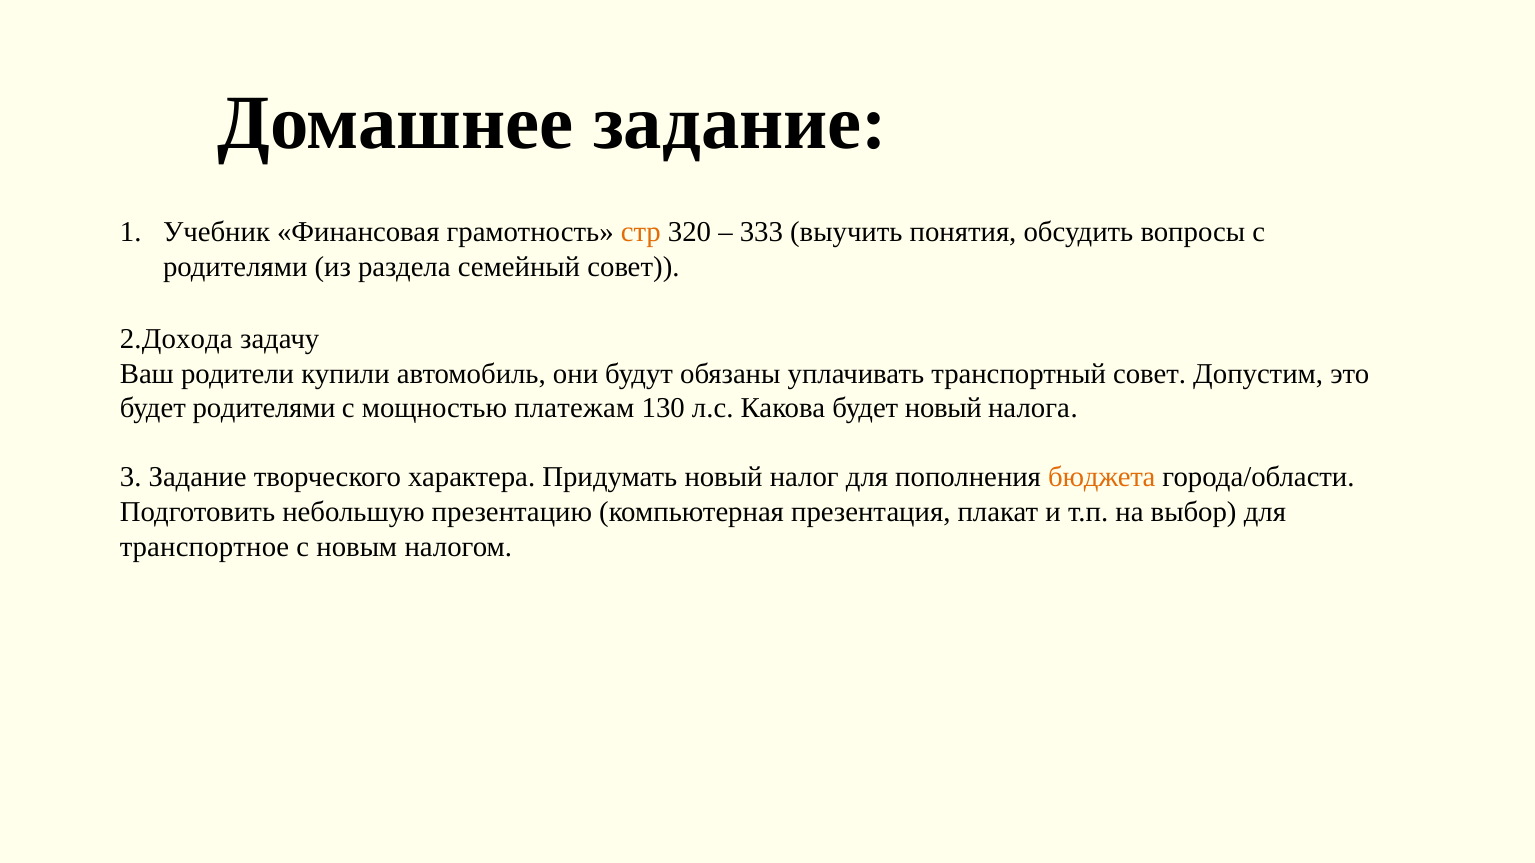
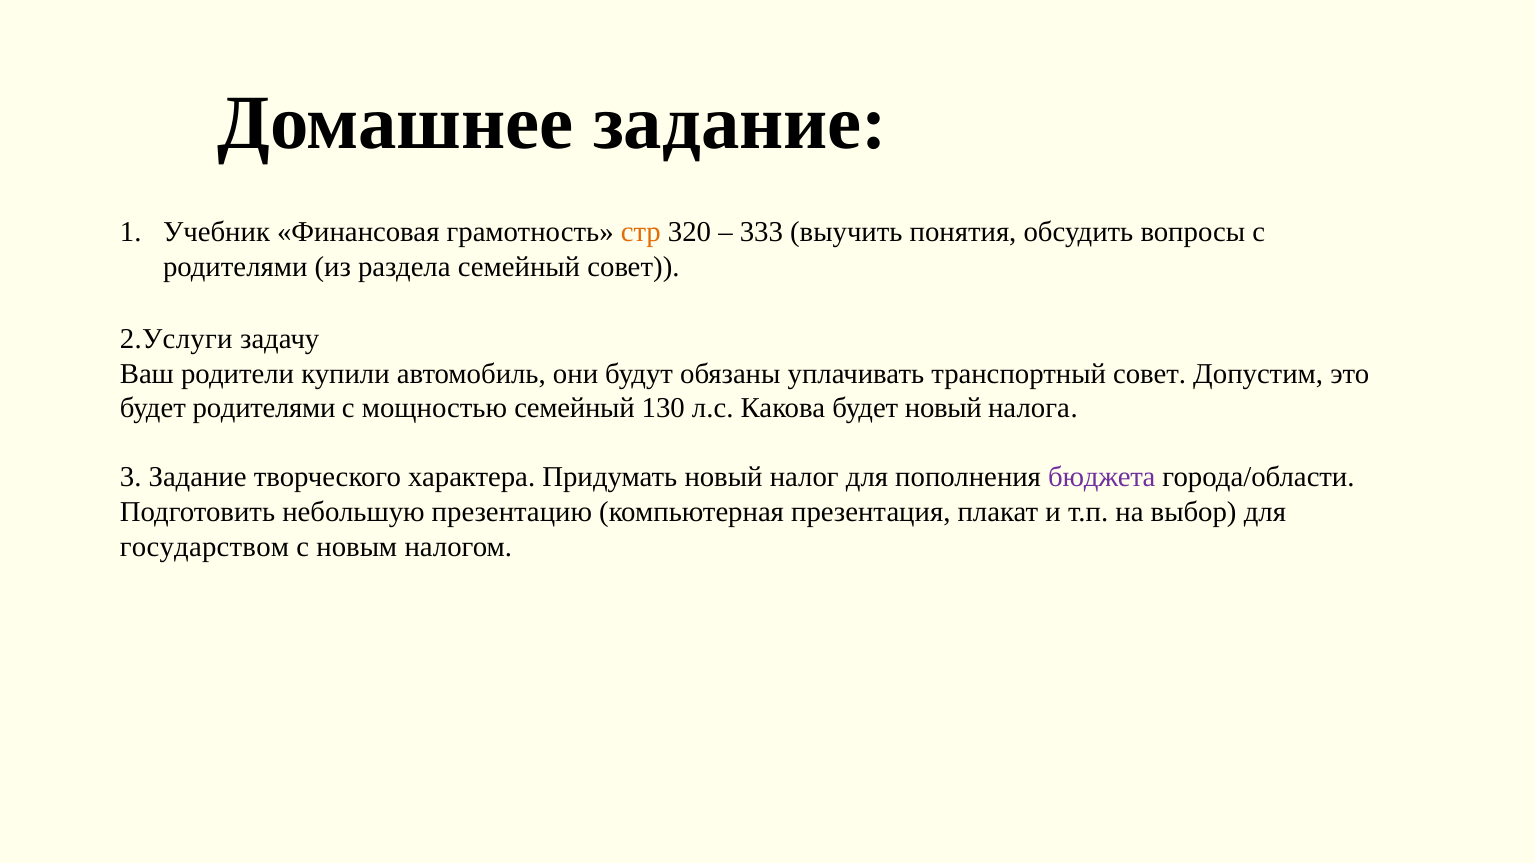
2.Дохода: 2.Дохода -> 2.Услуги
мощностью платежам: платежам -> семейный
бюджета colour: orange -> purple
транспортное: транспортное -> государством
